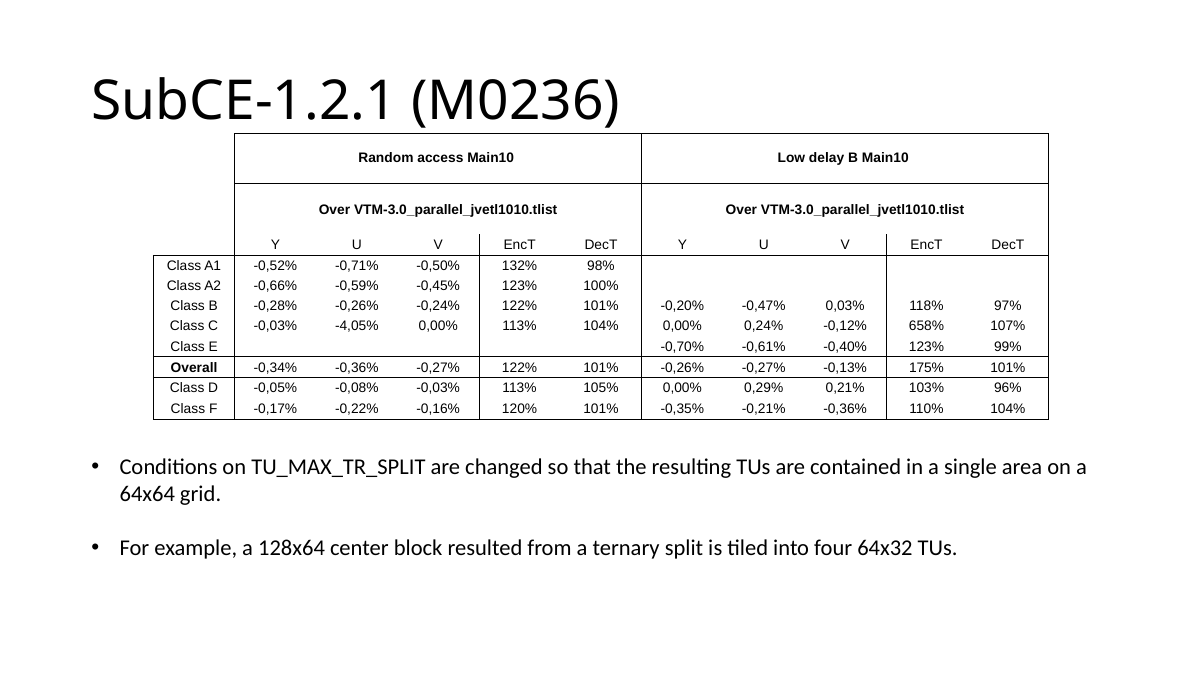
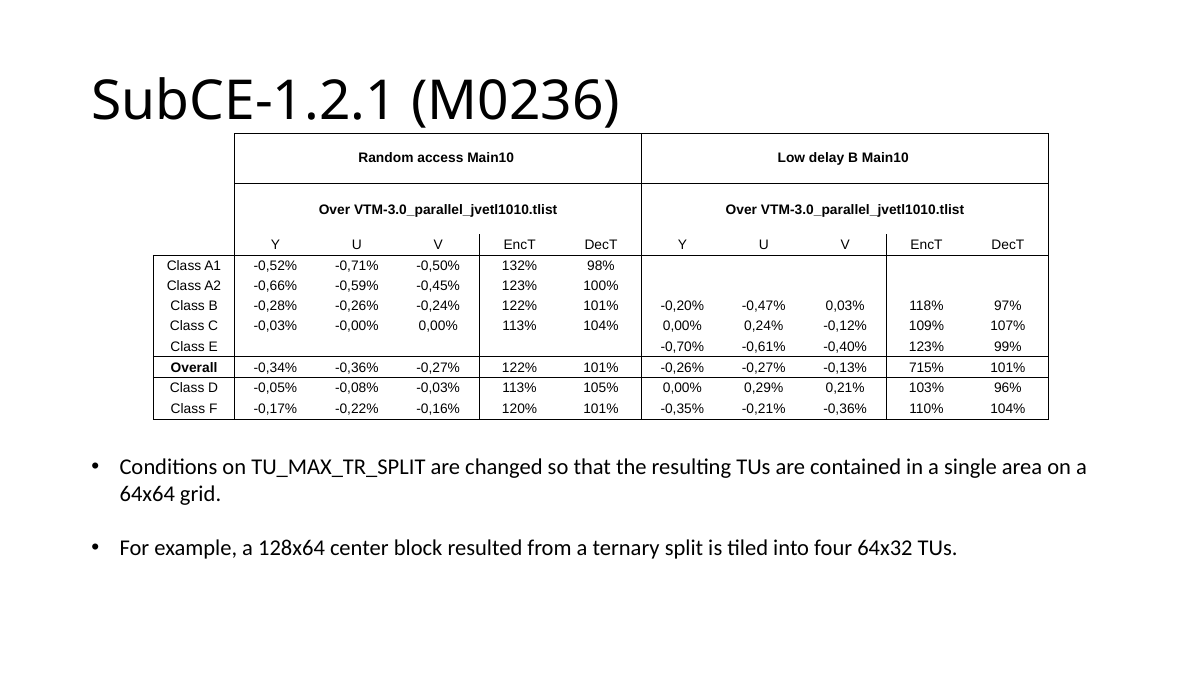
-4,05%: -4,05% -> -0,00%
658%: 658% -> 109%
175%: 175% -> 715%
